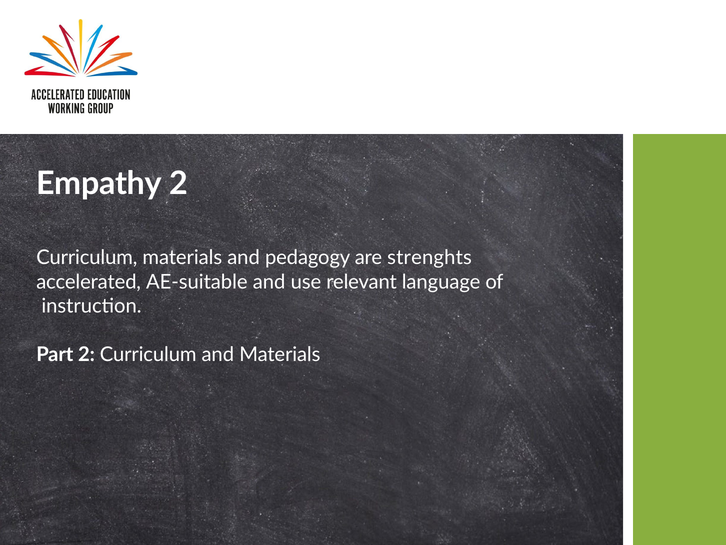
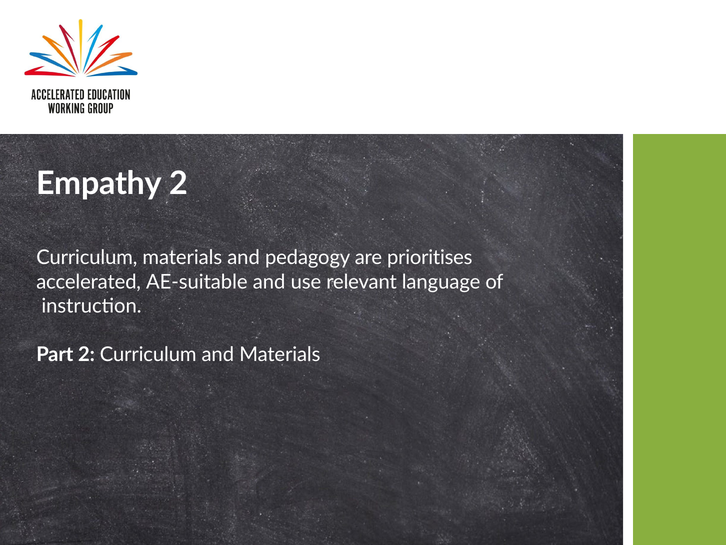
strenghts: strenghts -> prioritises
